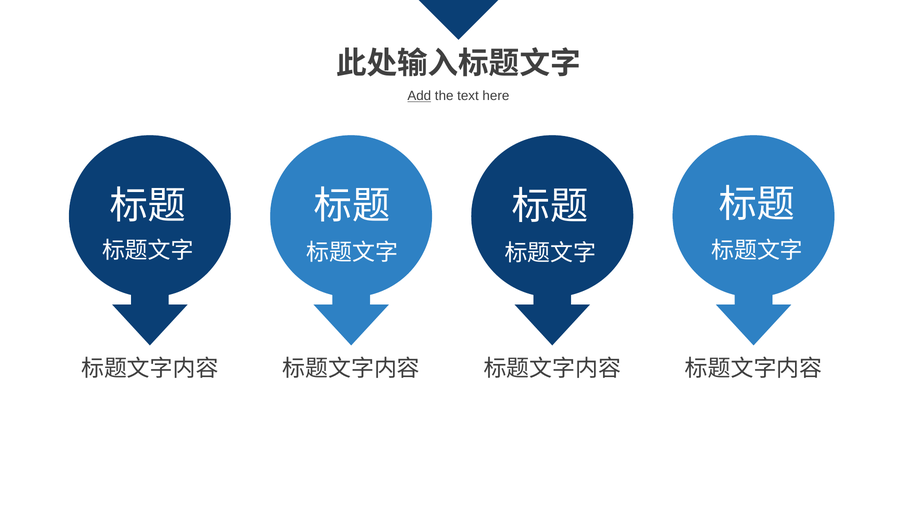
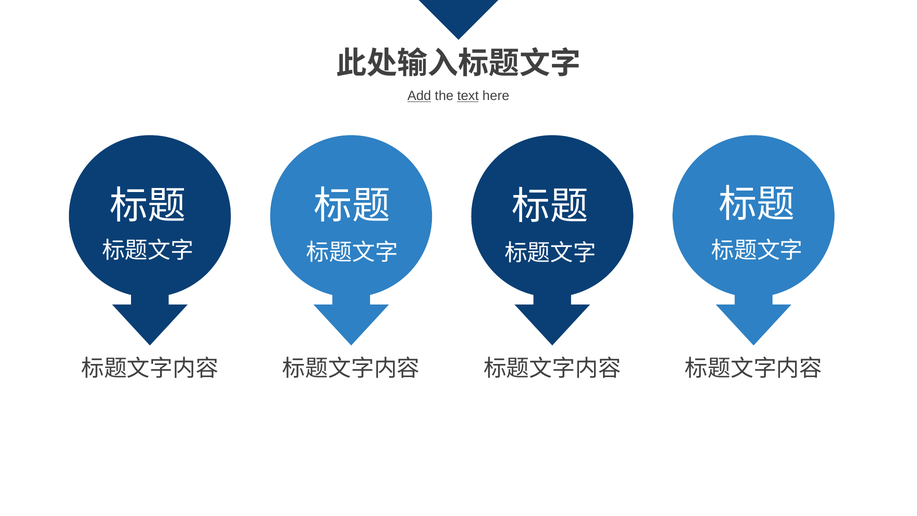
text underline: none -> present
